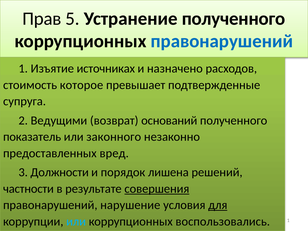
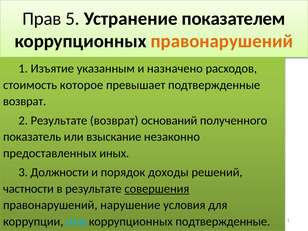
Устранение полученного: полученного -> показателем
правонарушений at (222, 41) colour: blue -> orange
источниках: источниках -> указанным
супруга at (25, 101): супруга -> возврат
2 Ведущими: Ведущими -> Результате
законного: законного -> взыскание
вред: вред -> иных
лишена: лишена -> доходы
для underline: present -> none
коррупционных воспользовались: воспользовались -> подтвержденные
